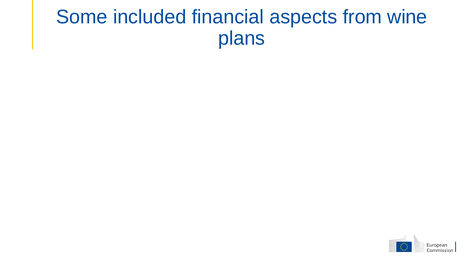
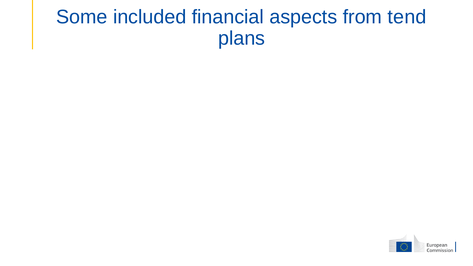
wine: wine -> tend
